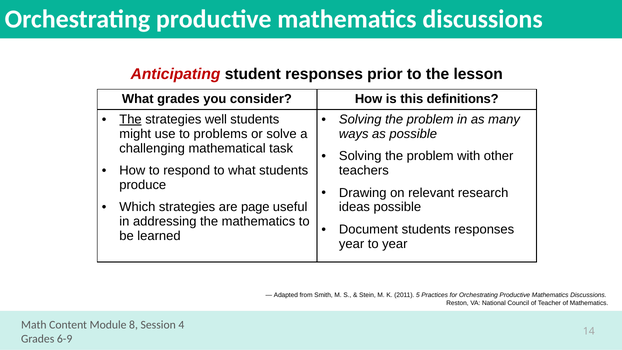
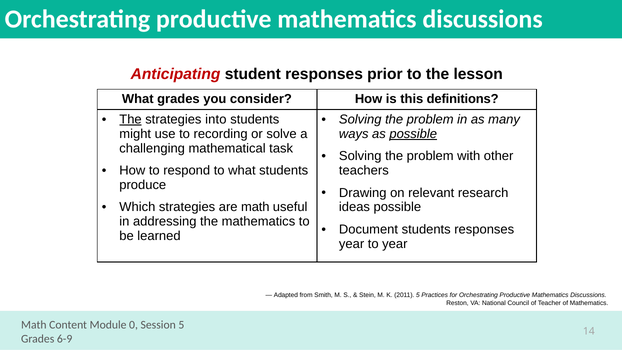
well: well -> into
problems: problems -> recording
possible at (413, 134) underline: none -> present
are page: page -> math
8: 8 -> 0
Session 4: 4 -> 5
